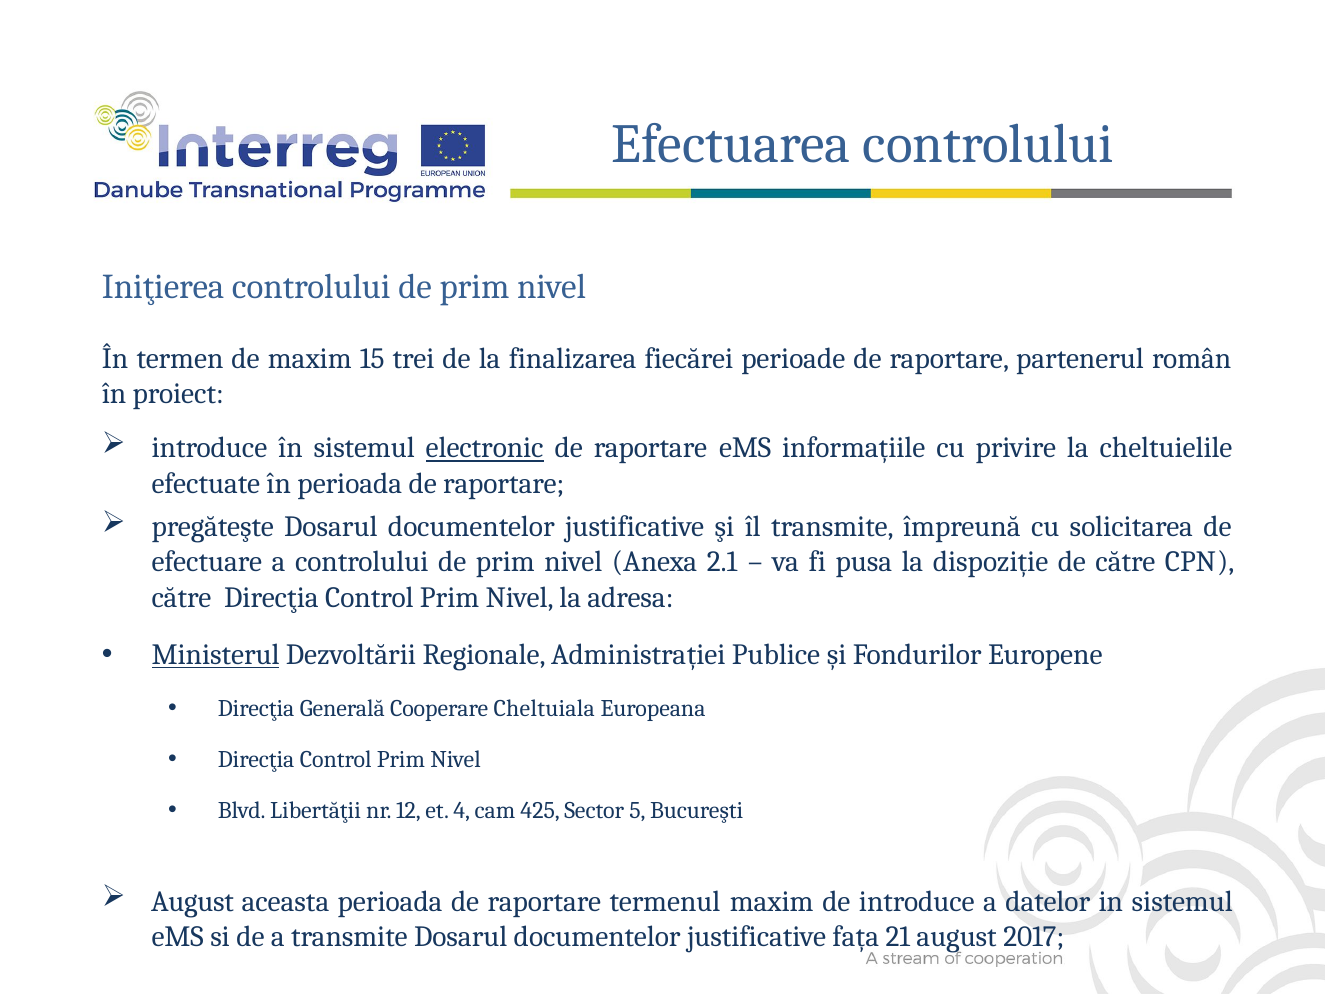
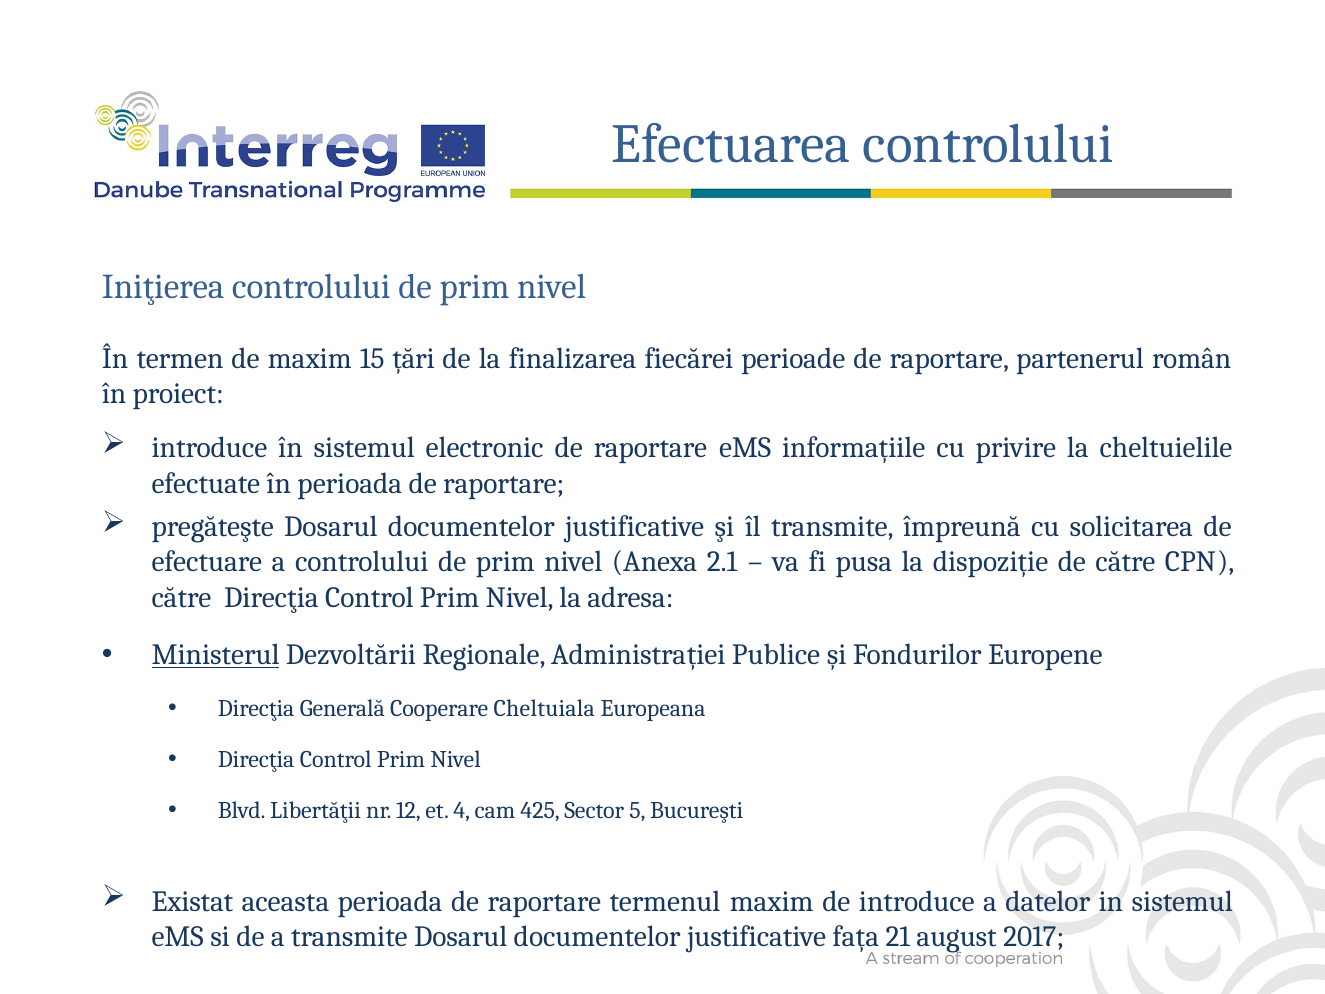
trei: trei -> țări
electronic underline: present -> none
August at (193, 901): August -> Existat
